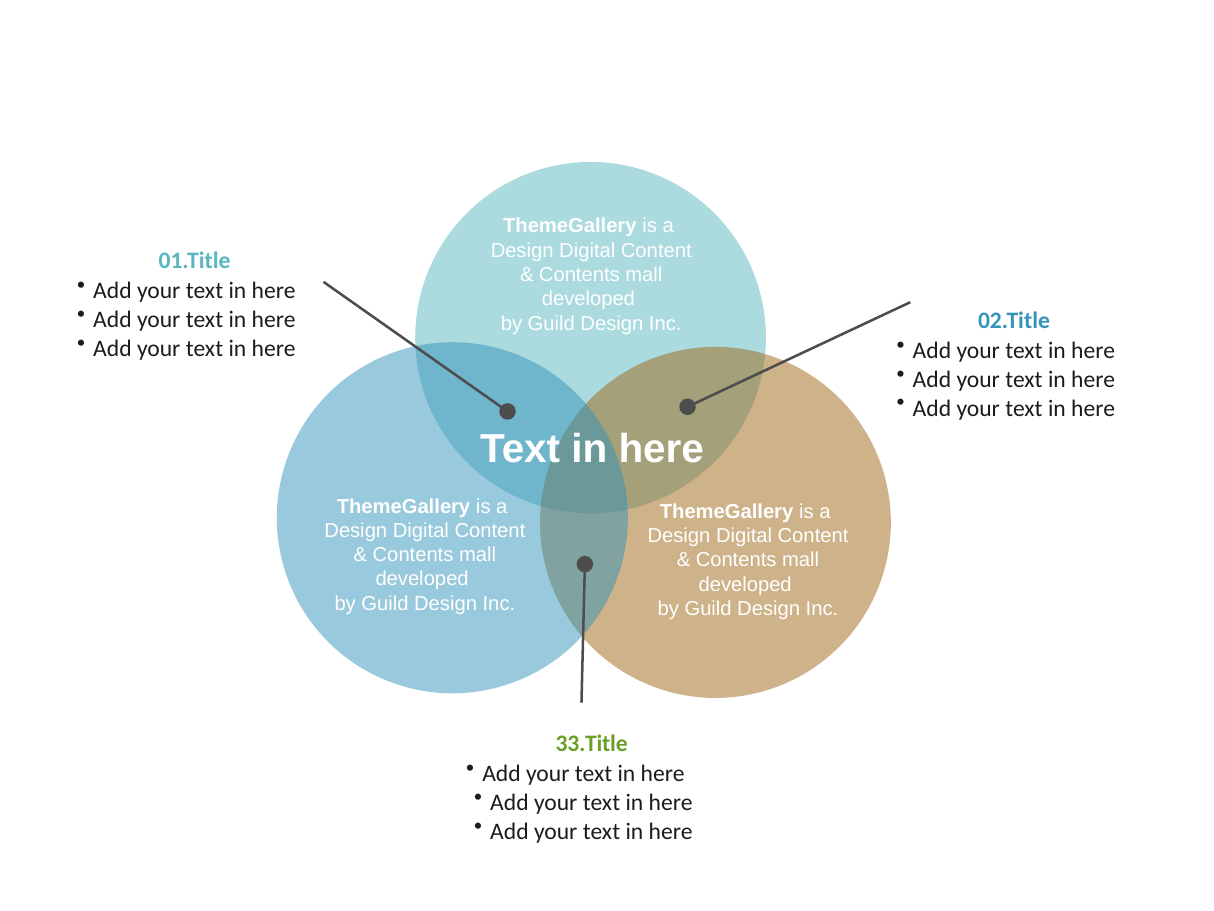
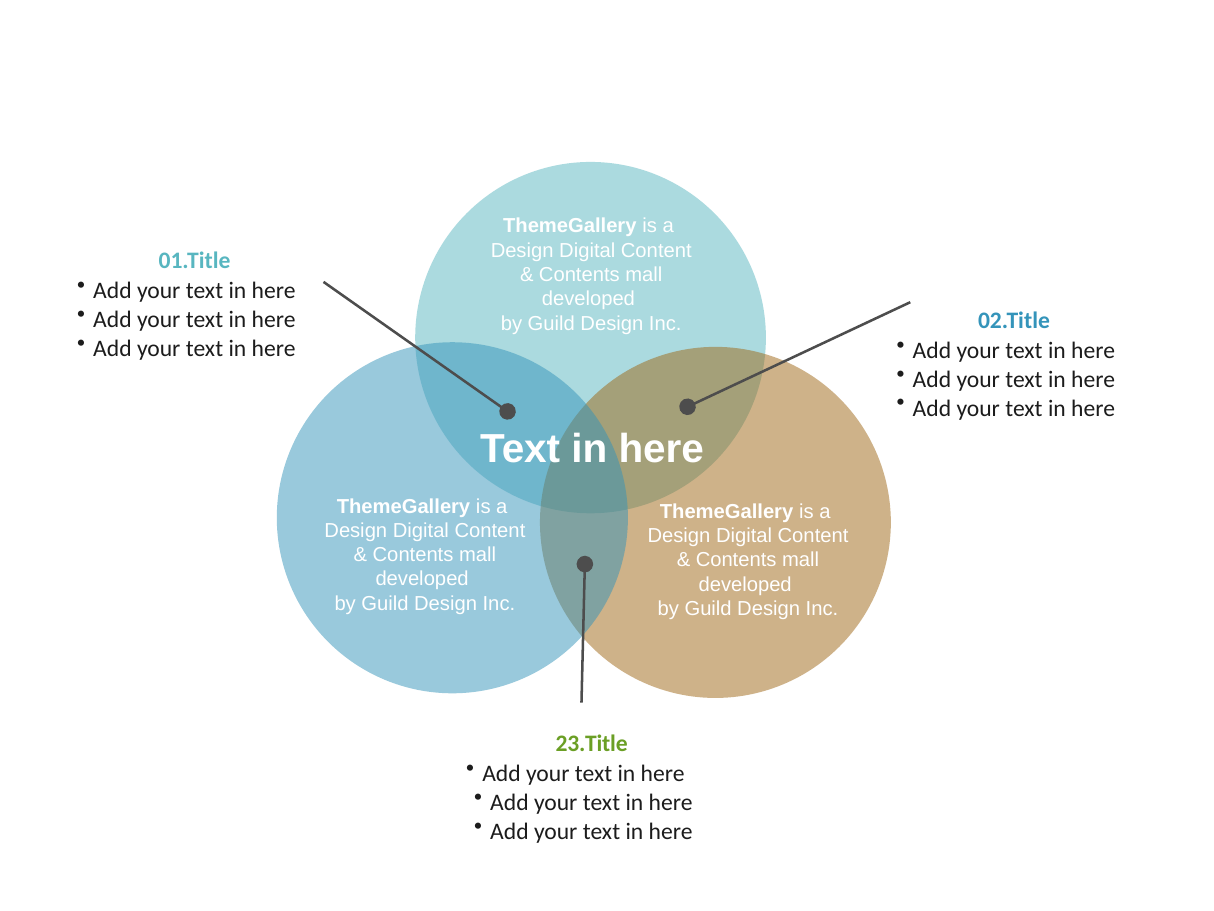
33.Title: 33.Title -> 23.Title
